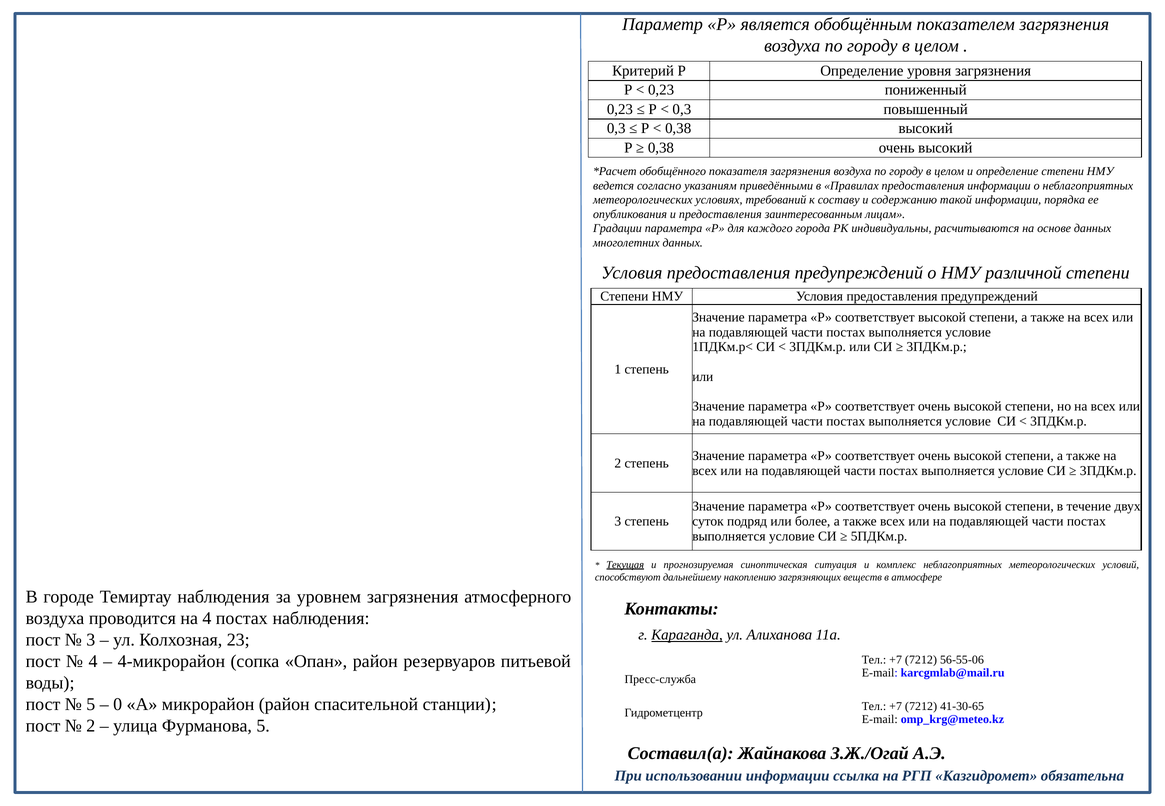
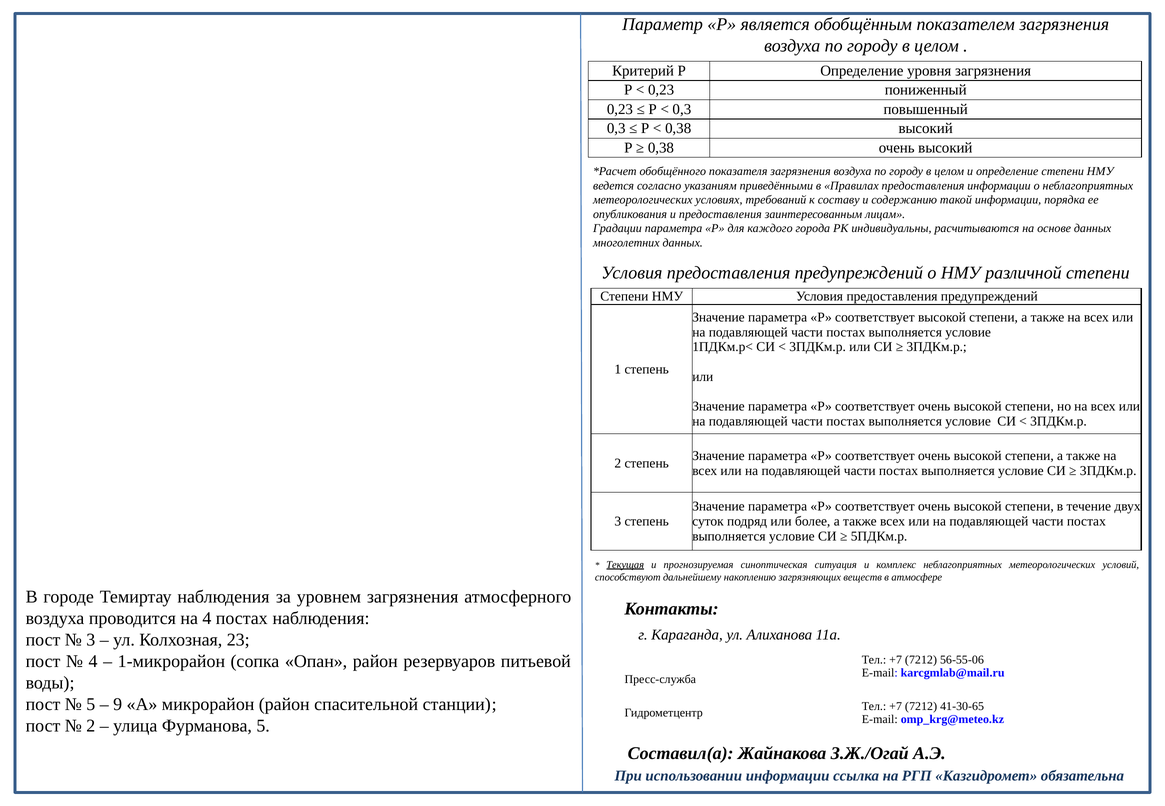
Караганда underline: present -> none
4-микрорайон: 4-микрорайон -> 1-микрорайон
0: 0 -> 9
